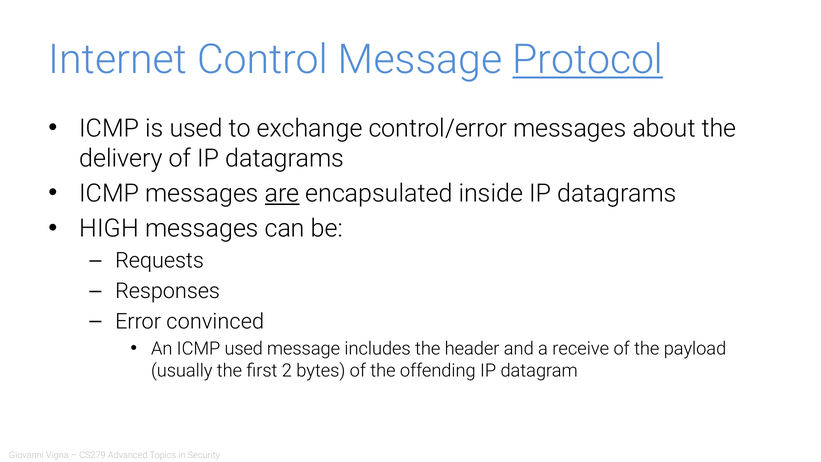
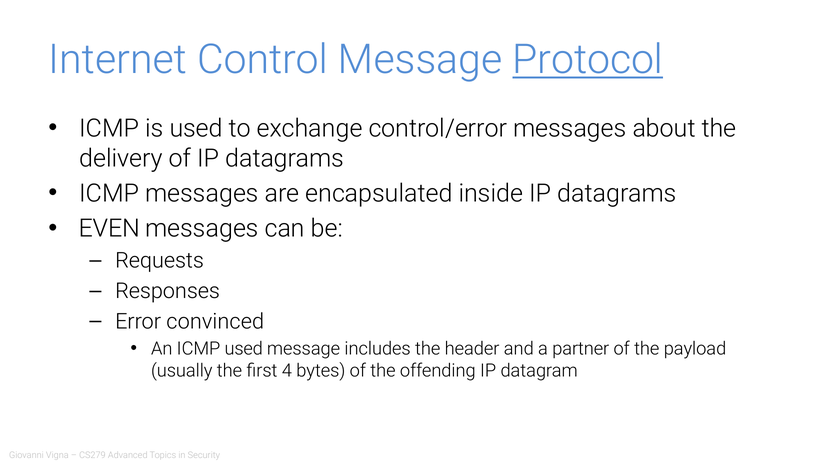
are underline: present -> none
HIGH: HIGH -> EVEN
receive: receive -> partner
2: 2 -> 4
